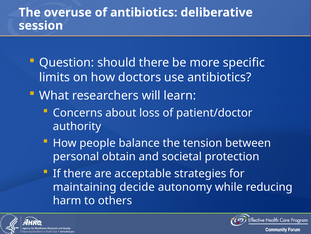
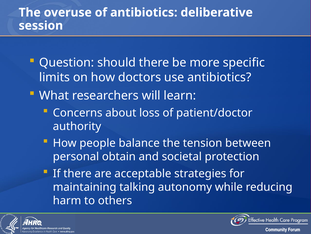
decide: decide -> talking
